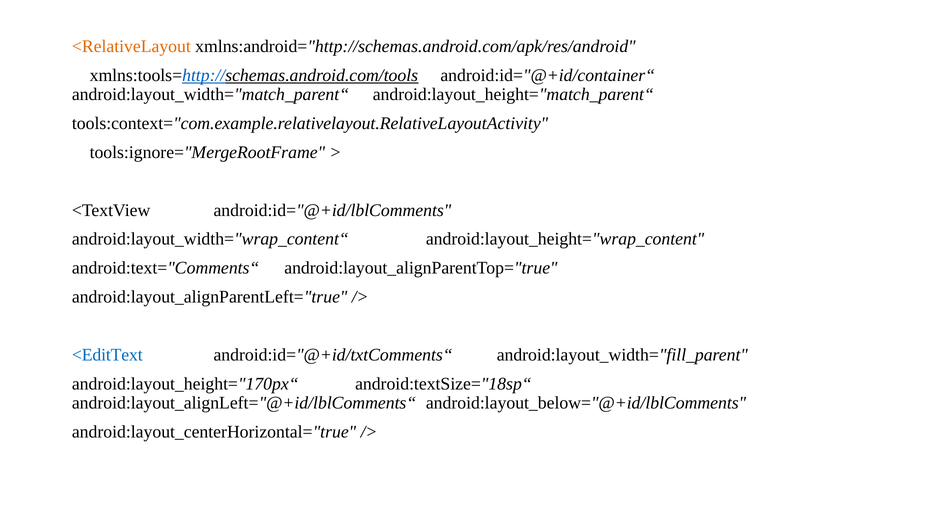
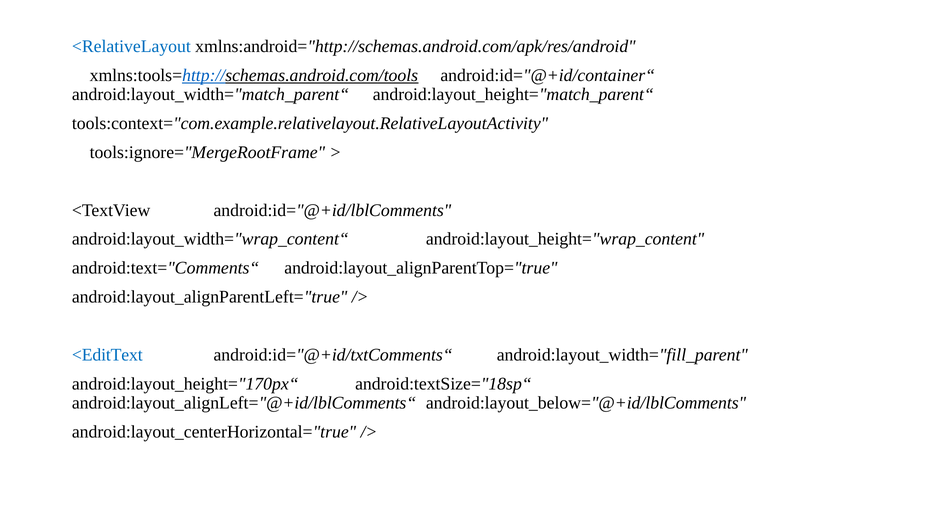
<RelativeLayout colour: orange -> blue
